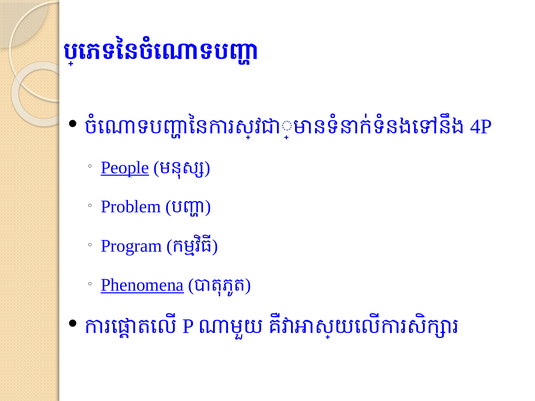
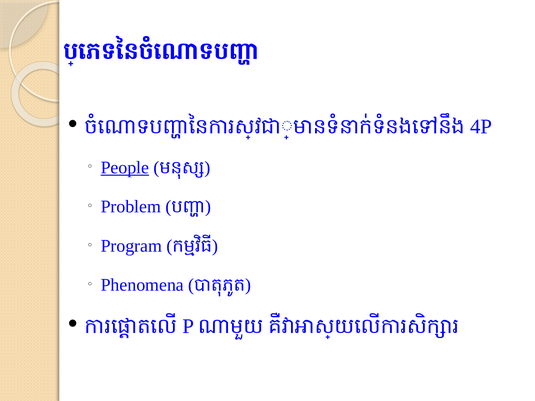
Phenomena underline: present -> none
